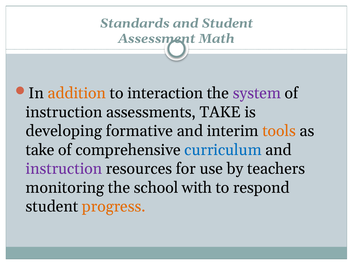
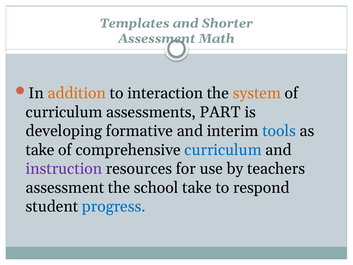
Standards: Standards -> Templates
and Student: Student -> Shorter
system colour: purple -> orange
instruction at (64, 112): instruction -> curriculum
assessments TAKE: TAKE -> PART
tools colour: orange -> blue
monitoring at (65, 187): monitoring -> assessment
school with: with -> take
progress colour: orange -> blue
